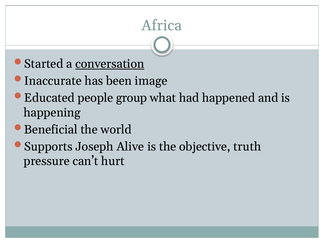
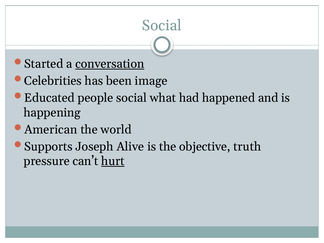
Africa at (162, 26): Africa -> Social
Inaccurate: Inaccurate -> Celebrities
people group: group -> social
Beneficial: Beneficial -> American
hurt underline: none -> present
